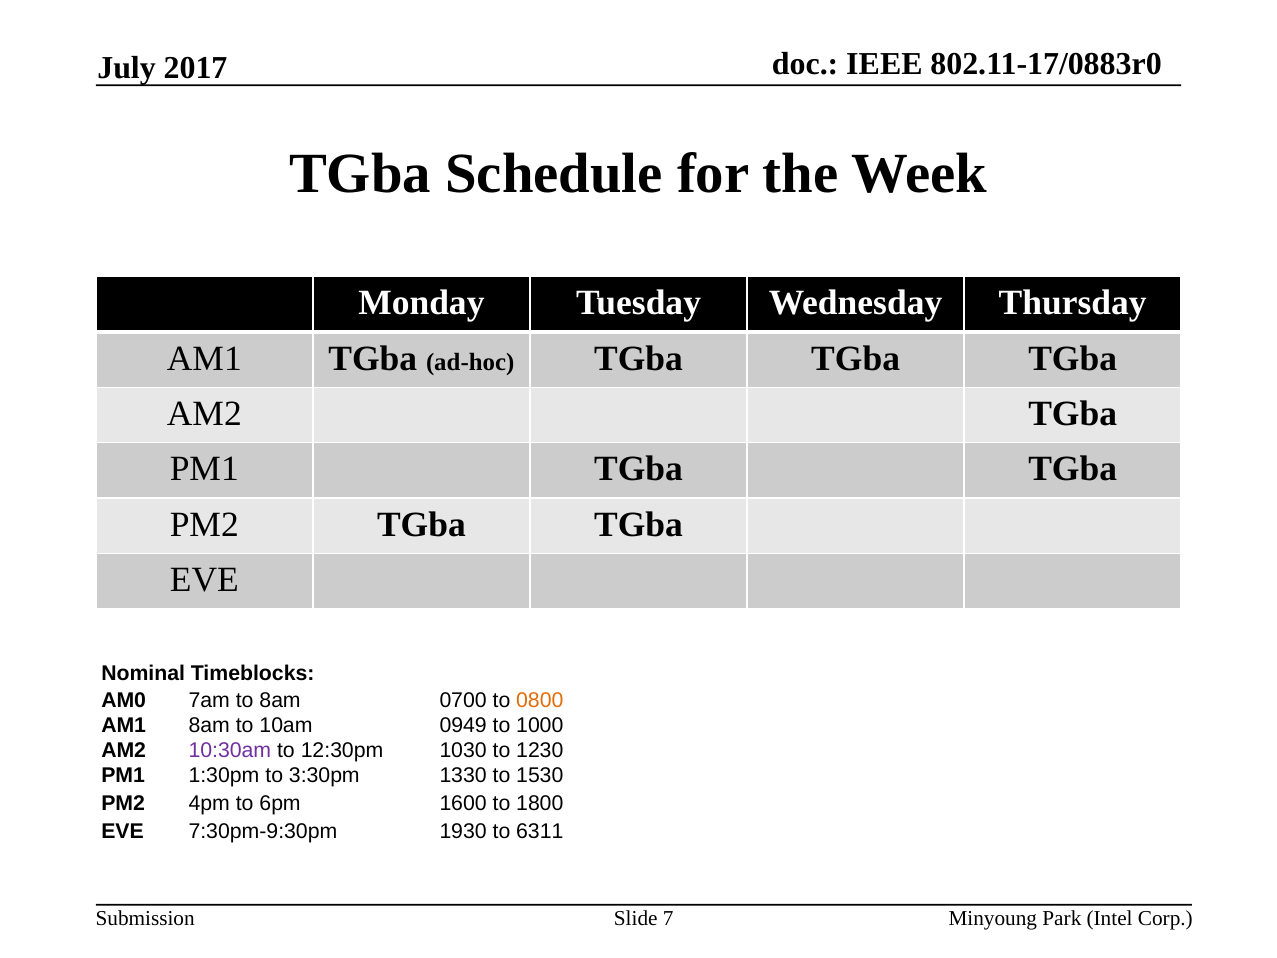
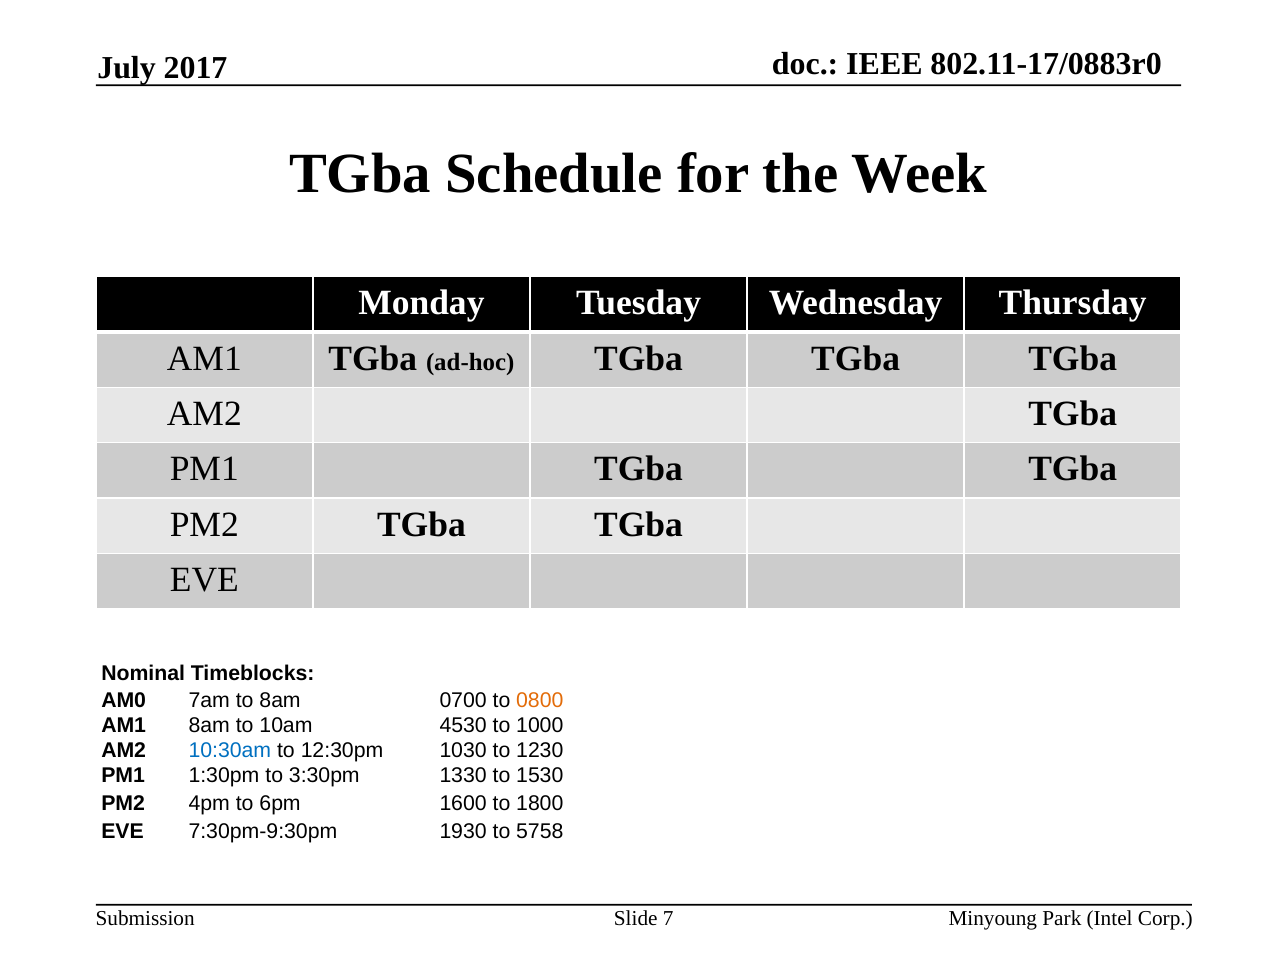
0949: 0949 -> 4530
10:30am colour: purple -> blue
6311: 6311 -> 5758
